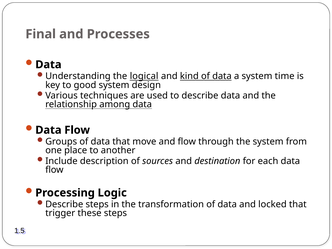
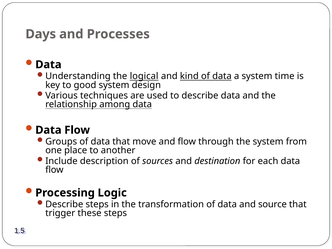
Final: Final -> Days
locked: locked -> source
